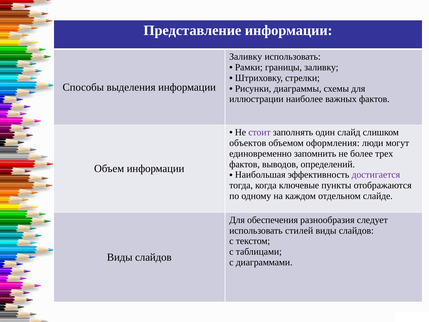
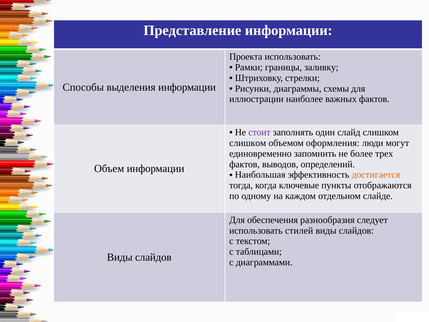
Заливку at (246, 57): Заливку -> Проекта
объектов at (248, 143): объектов -> слишком
достигается colour: purple -> orange
